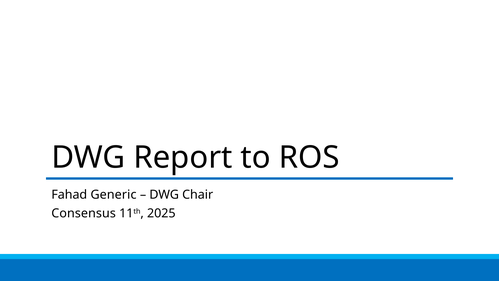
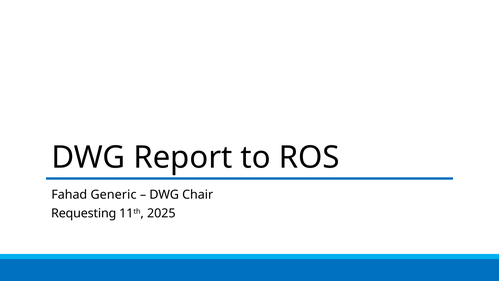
Consensus: Consensus -> Requesting
